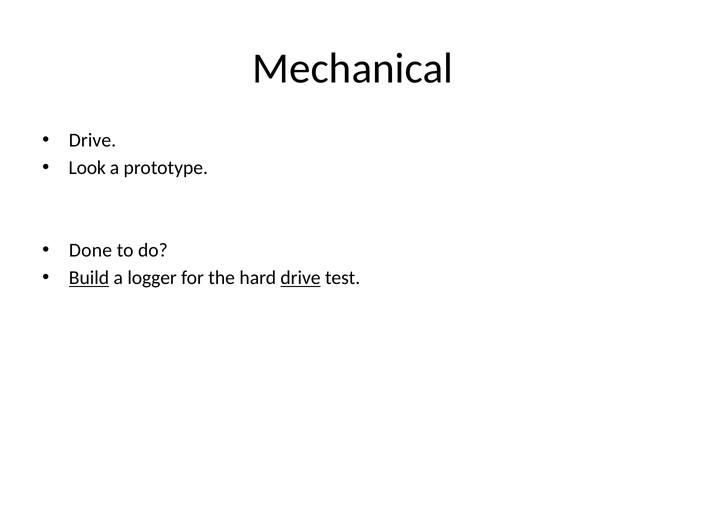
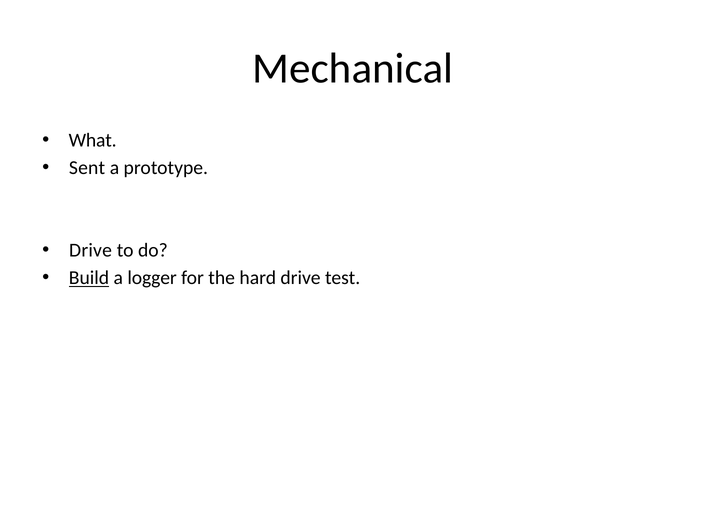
Drive at (93, 140): Drive -> What
Look: Look -> Sent
Done at (91, 250): Done -> Drive
drive at (301, 278) underline: present -> none
